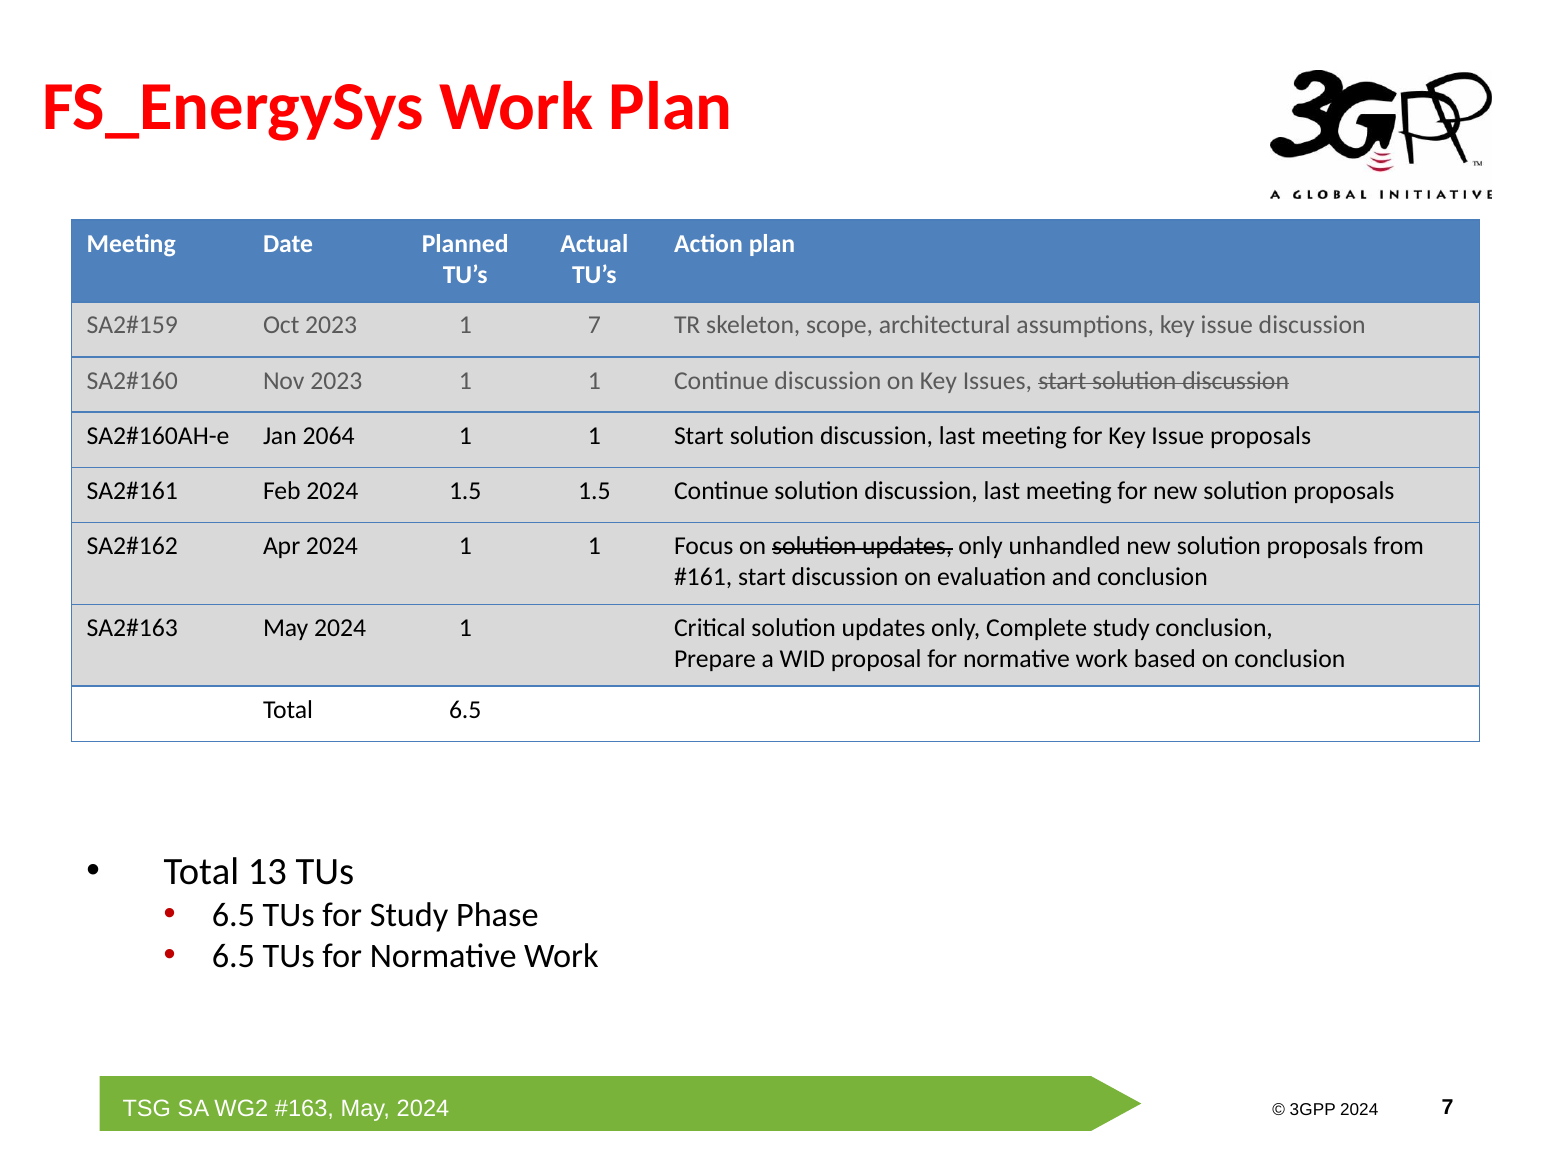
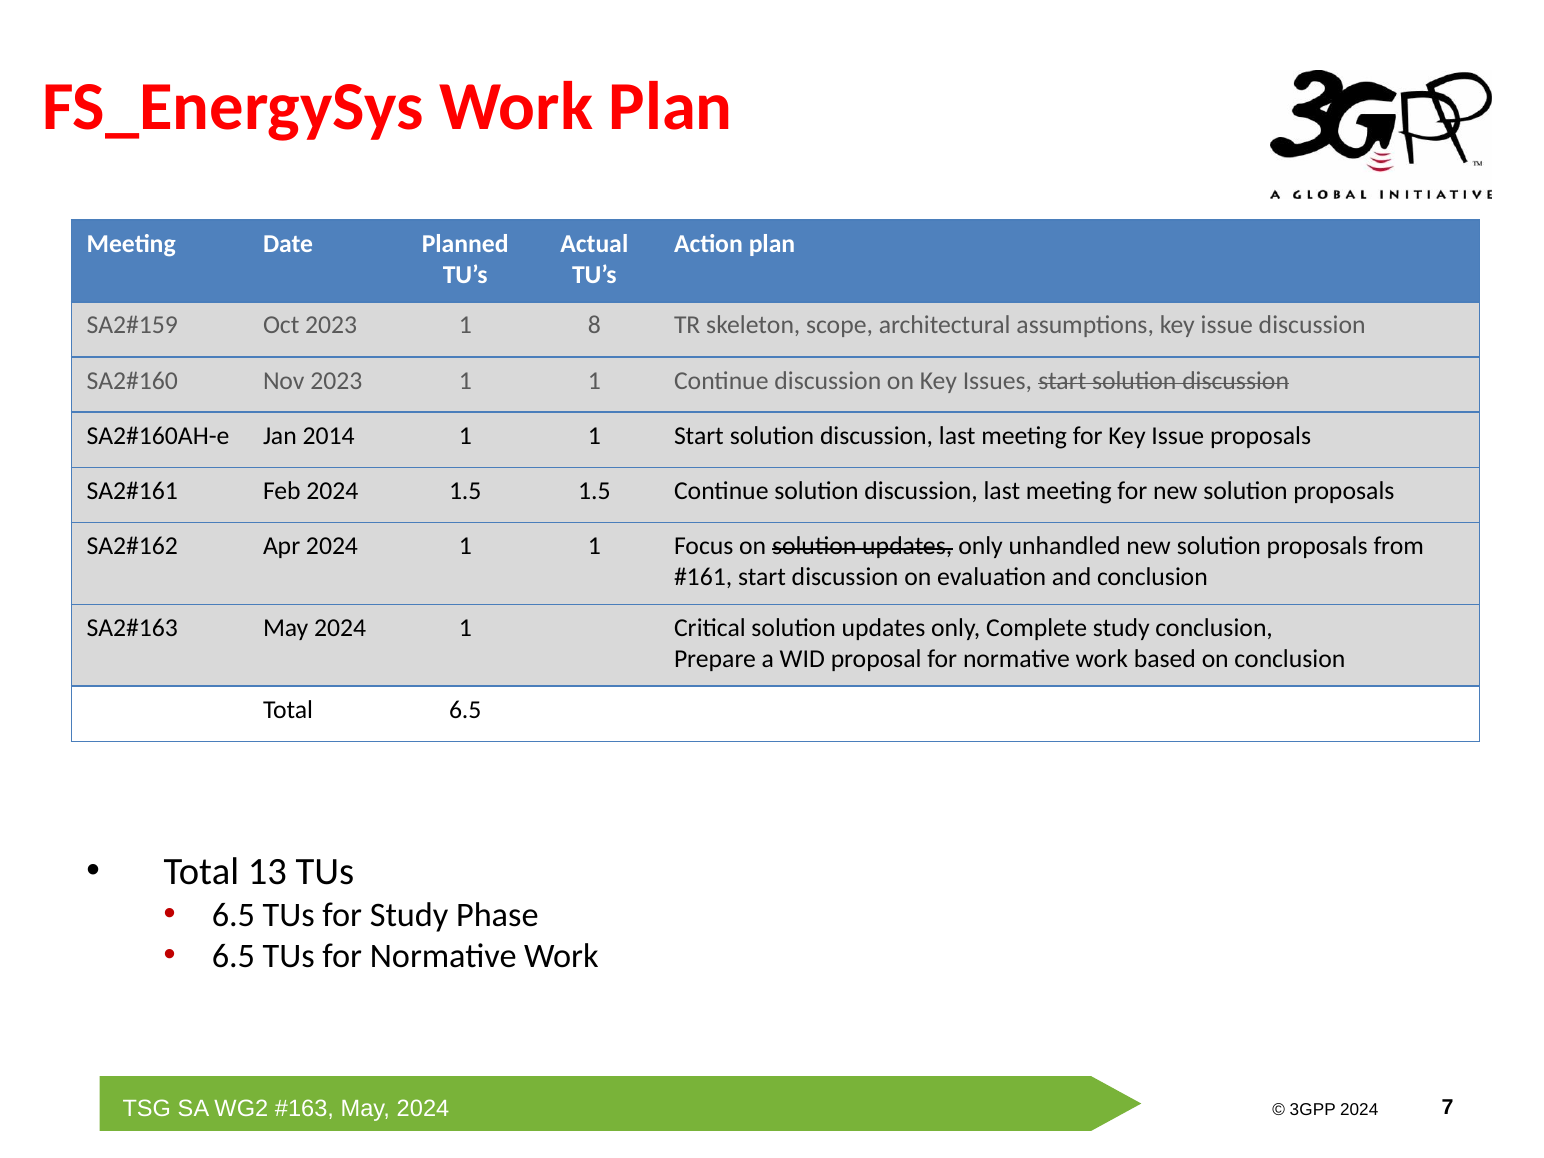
1 7: 7 -> 8
2064: 2064 -> 2014
